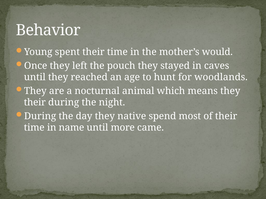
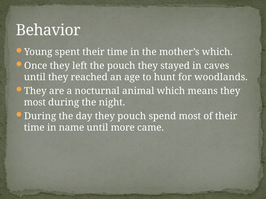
mother’s would: would -> which
their at (35, 103): their -> most
they native: native -> pouch
